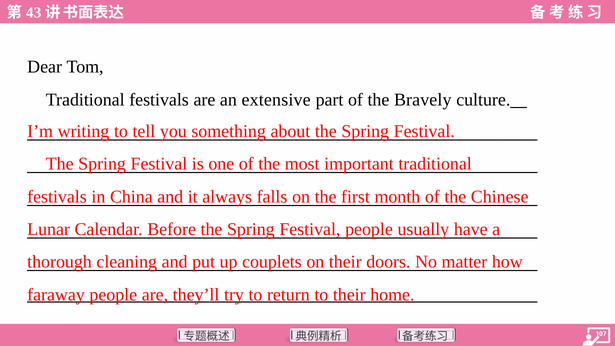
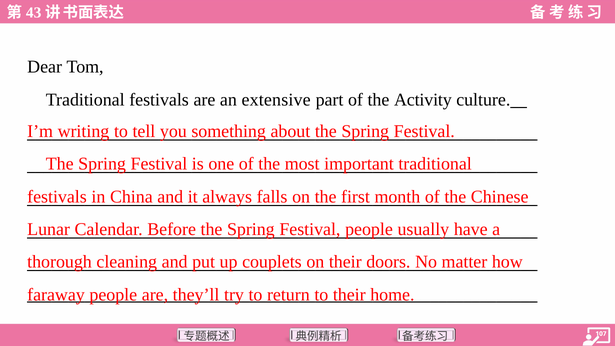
Bravely: Bravely -> Activity
